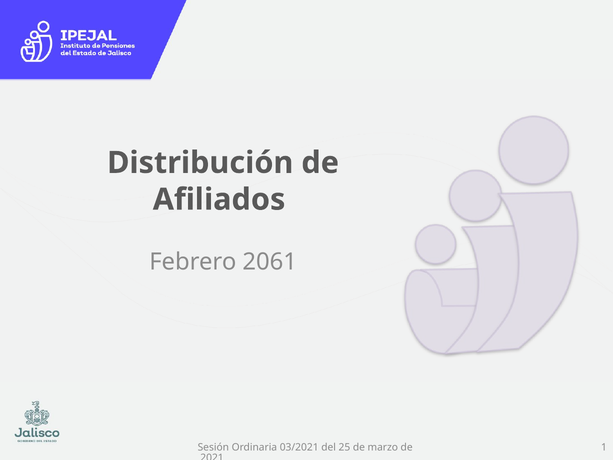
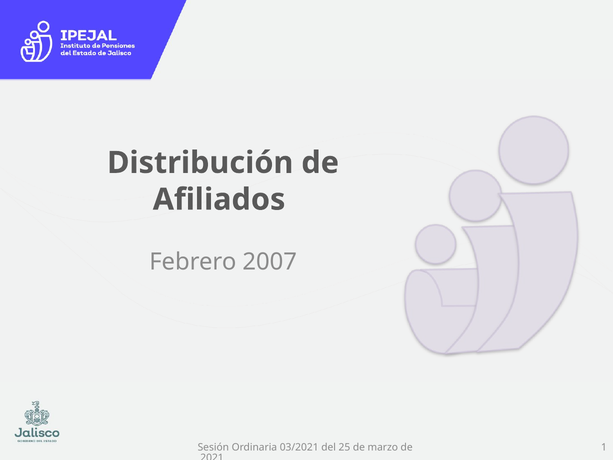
2061: 2061 -> 2007
